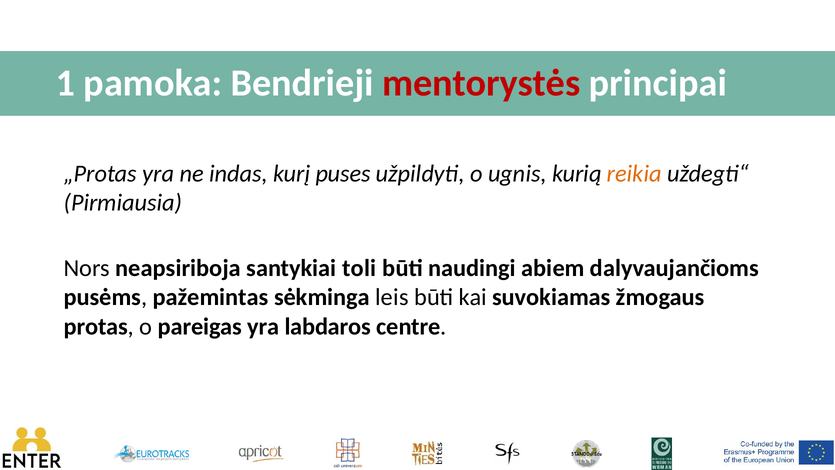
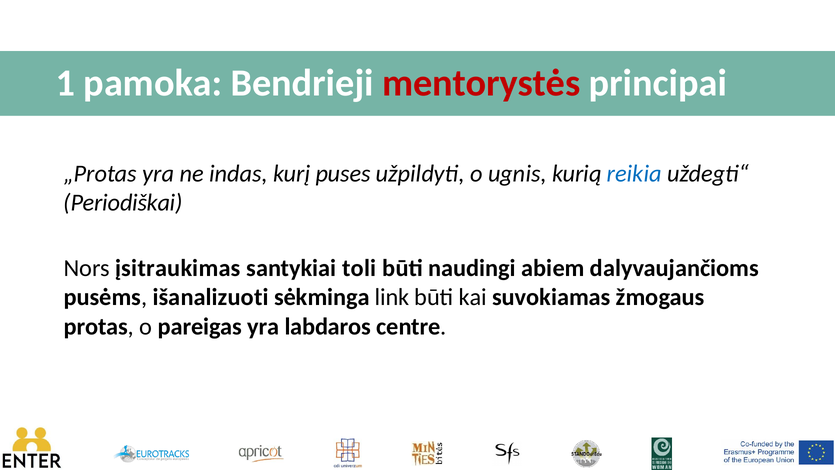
reikia colour: orange -> blue
Pirmiausia: Pirmiausia -> Periodiškai
neapsiriboja: neapsiriboja -> įsitraukimas
pažemintas: pažemintas -> išanalizuoti
leis: leis -> link
